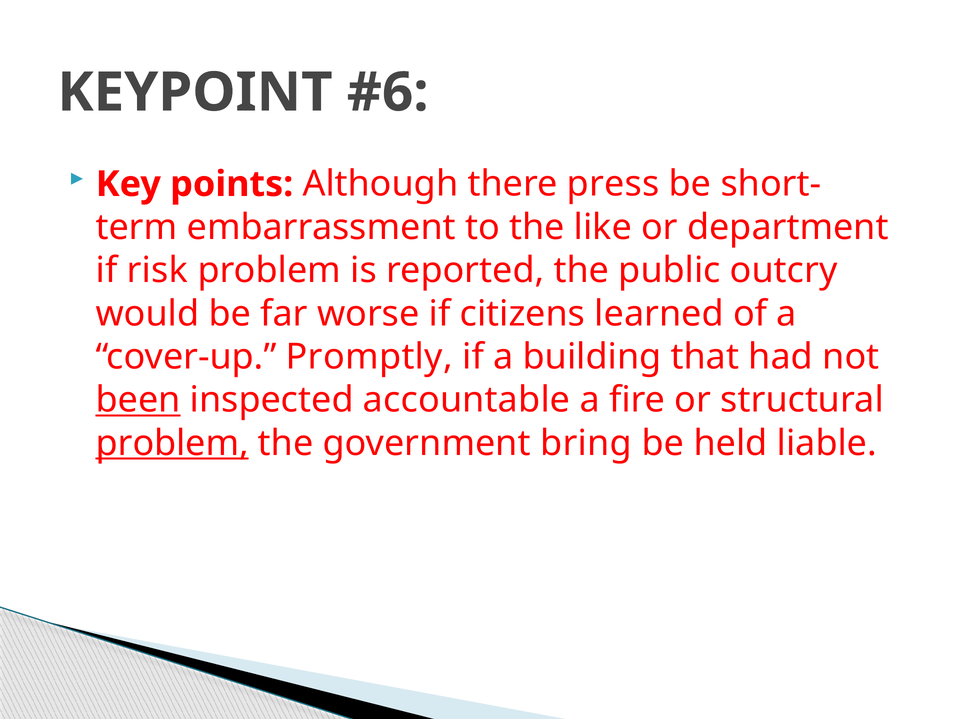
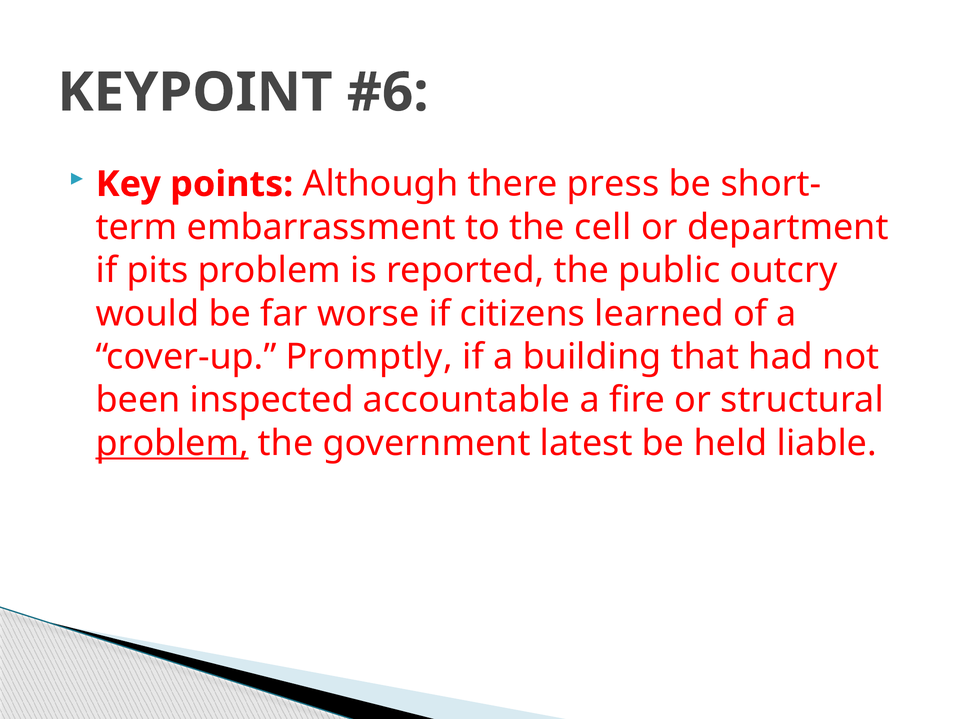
like: like -> cell
risk: risk -> pits
been underline: present -> none
bring: bring -> latest
